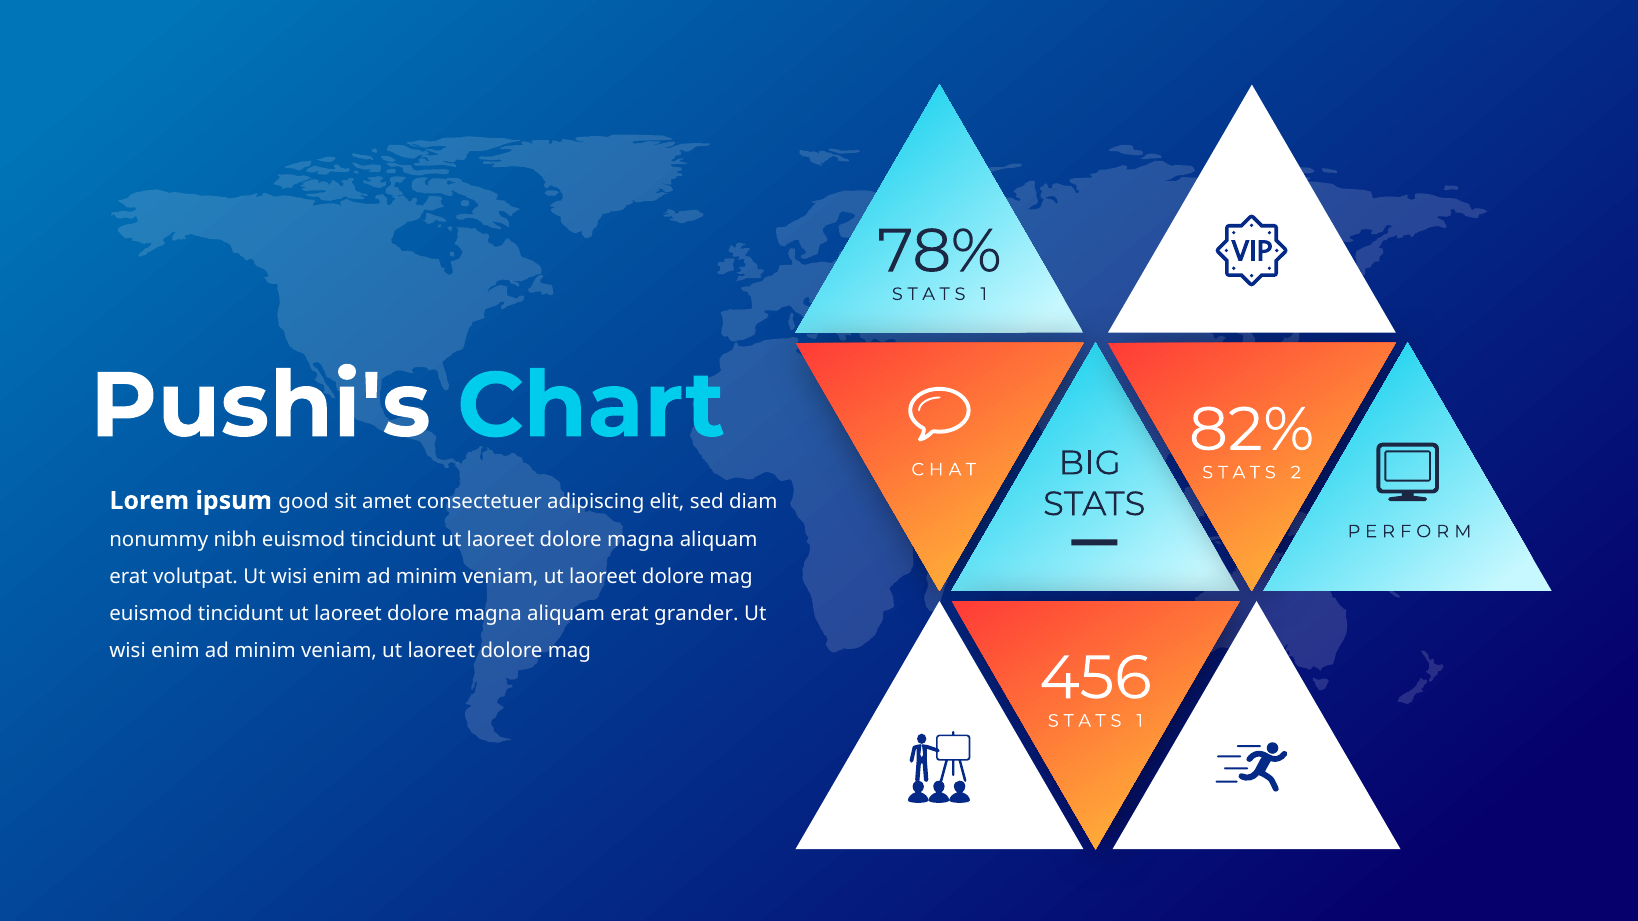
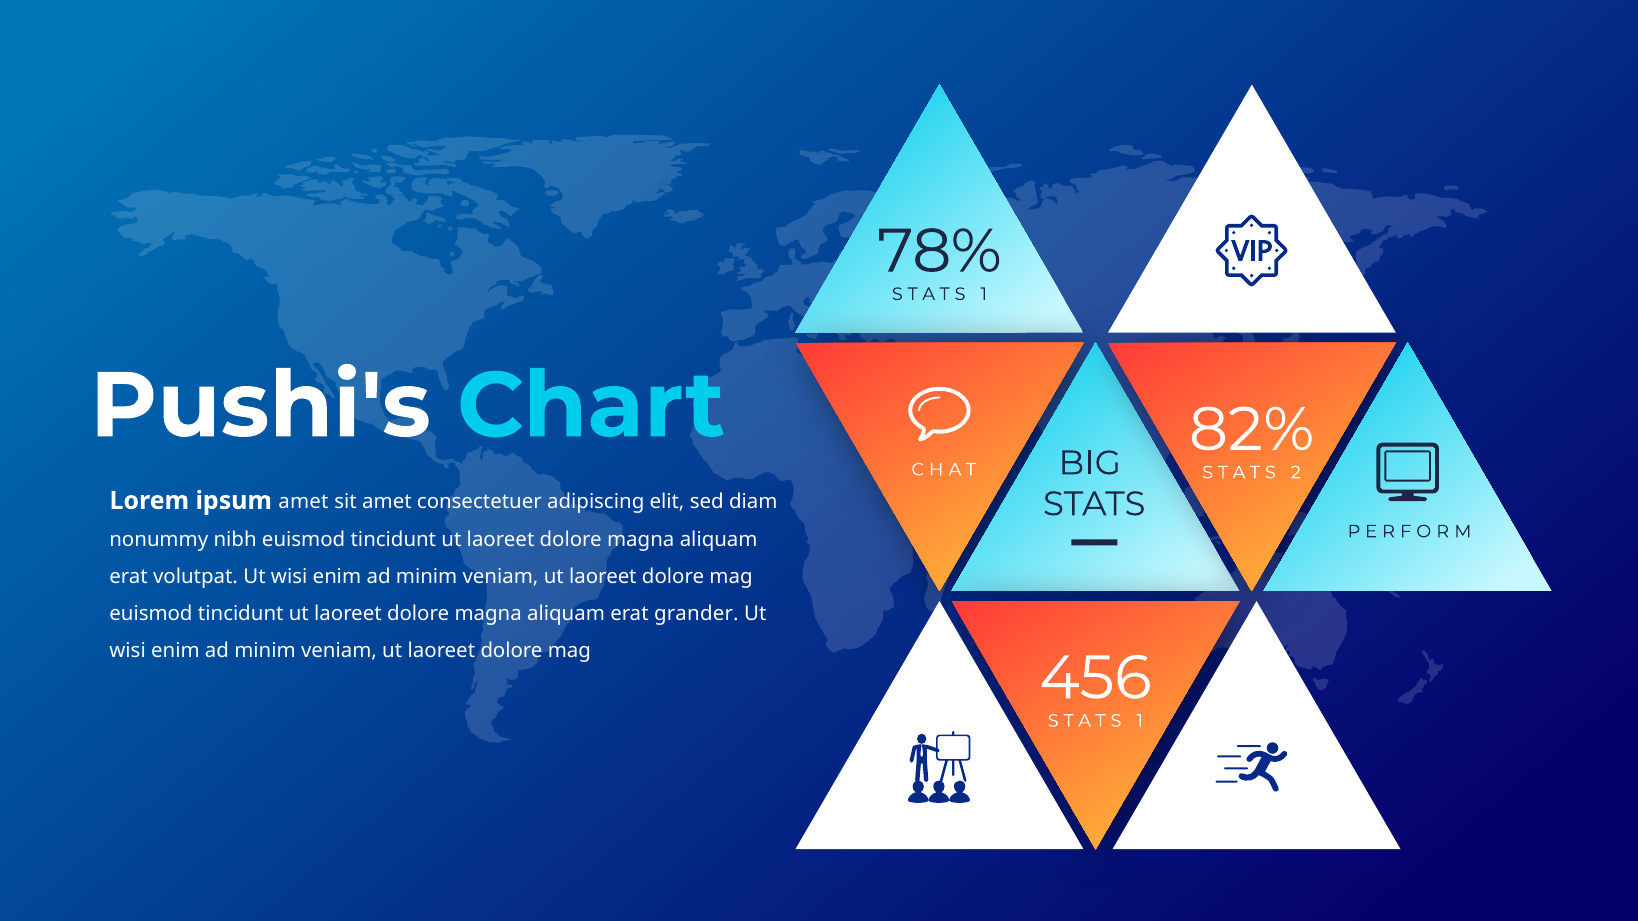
ipsum good: good -> amet
